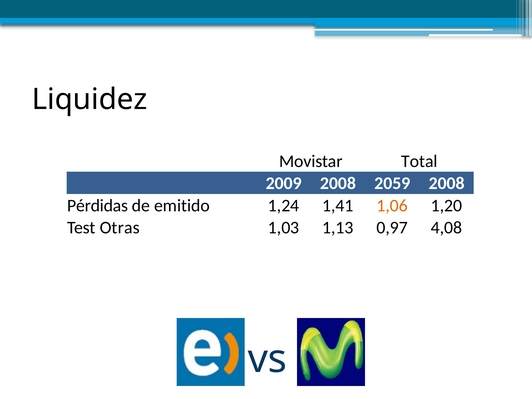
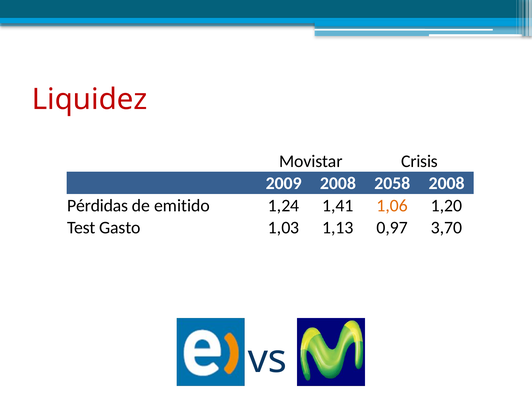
Liquidez colour: black -> red
Total: Total -> Crisis
2059: 2059 -> 2058
Otras: Otras -> Gasto
4,08: 4,08 -> 3,70
